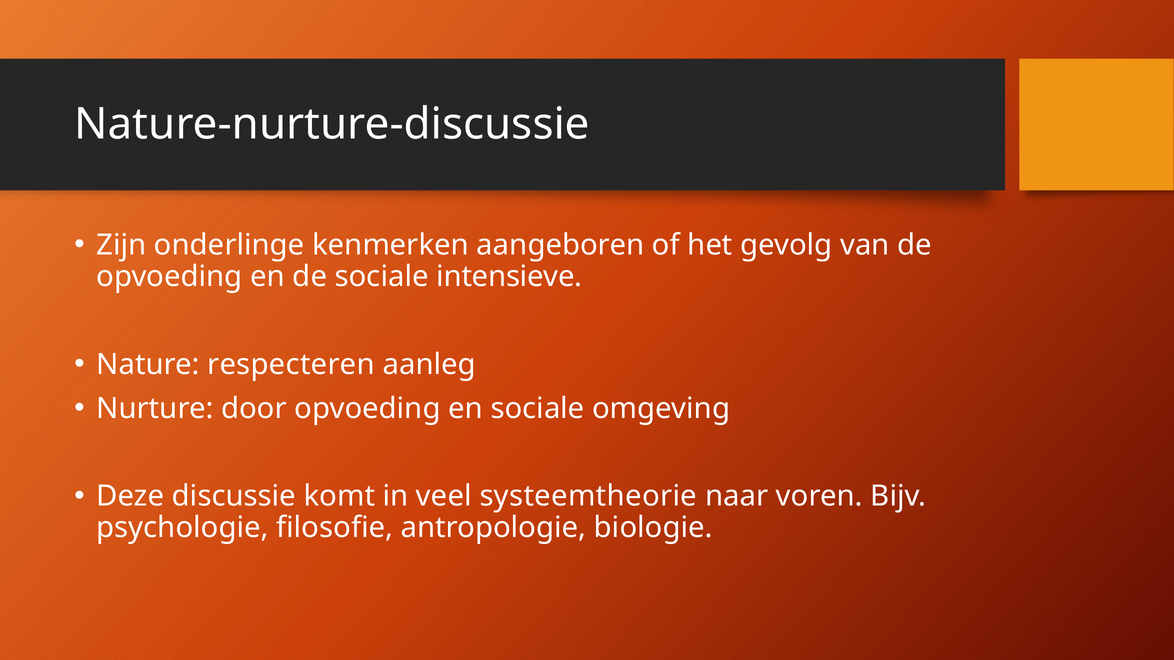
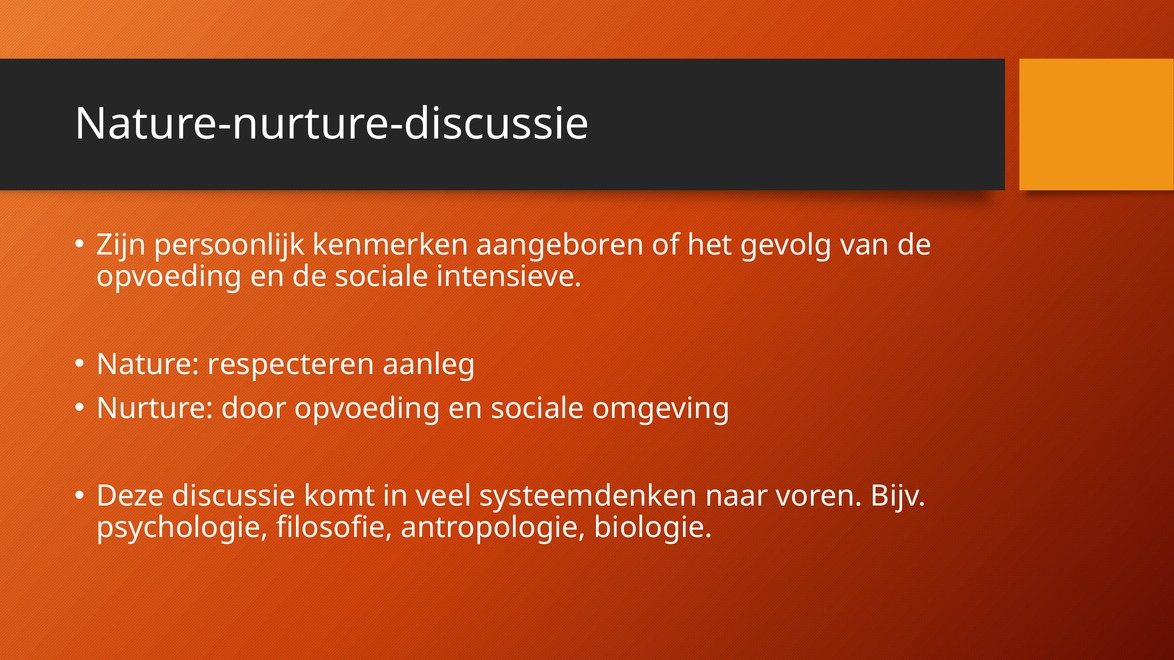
onderlinge: onderlinge -> persoonlijk
systeemtheorie: systeemtheorie -> systeemdenken
